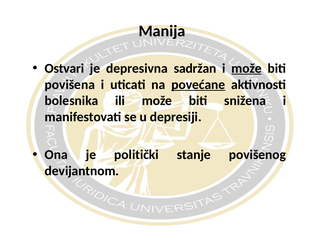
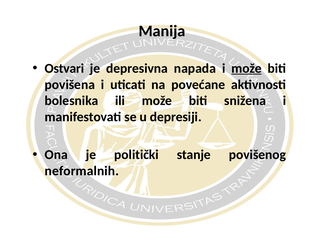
sadržan: sadržan -> napada
povećane underline: present -> none
devijantnom: devijantnom -> neformalnih
